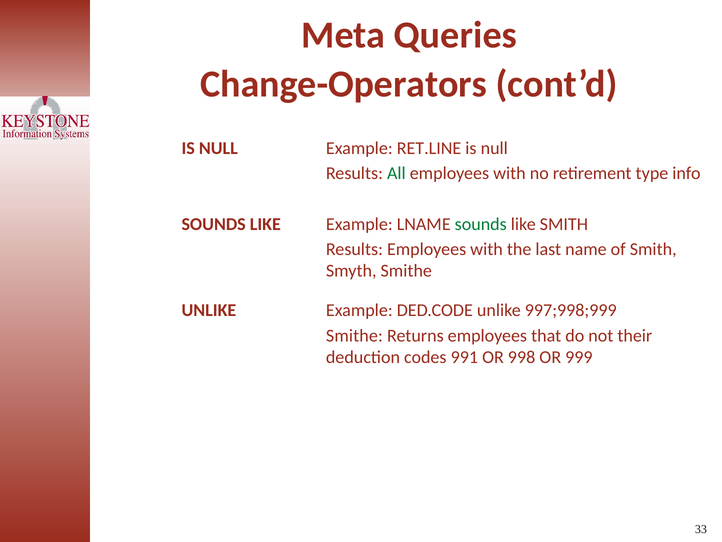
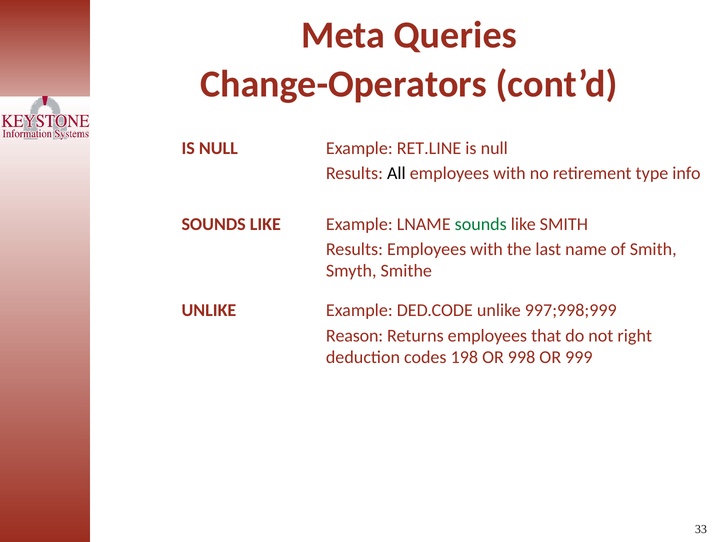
All colour: green -> black
Smithe at (354, 335): Smithe -> Reason
their: their -> right
991: 991 -> 198
